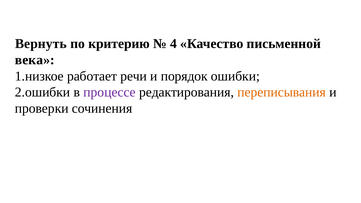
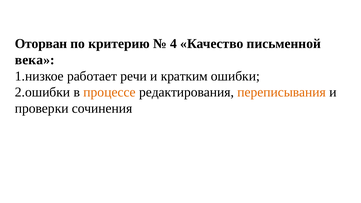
Вернуть: Вернуть -> Оторван
порядок: порядок -> кратким
процессе colour: purple -> orange
